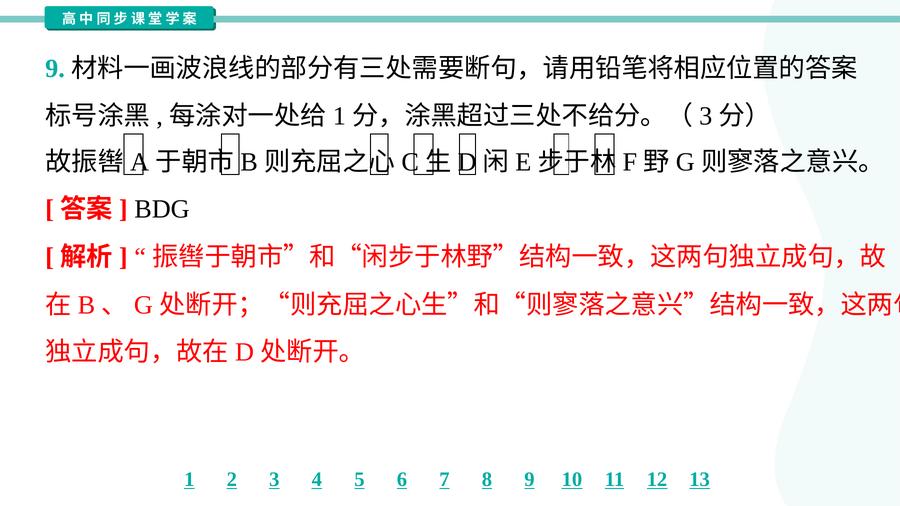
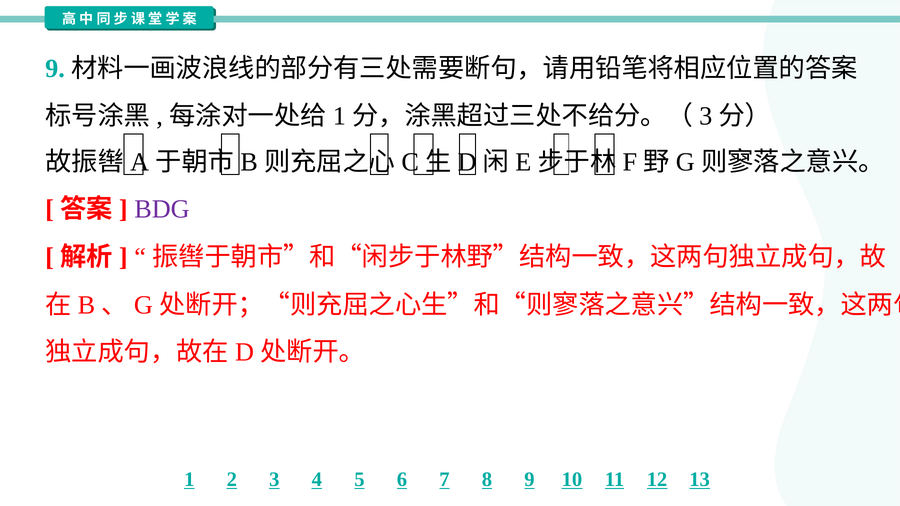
BDG colour: black -> purple
